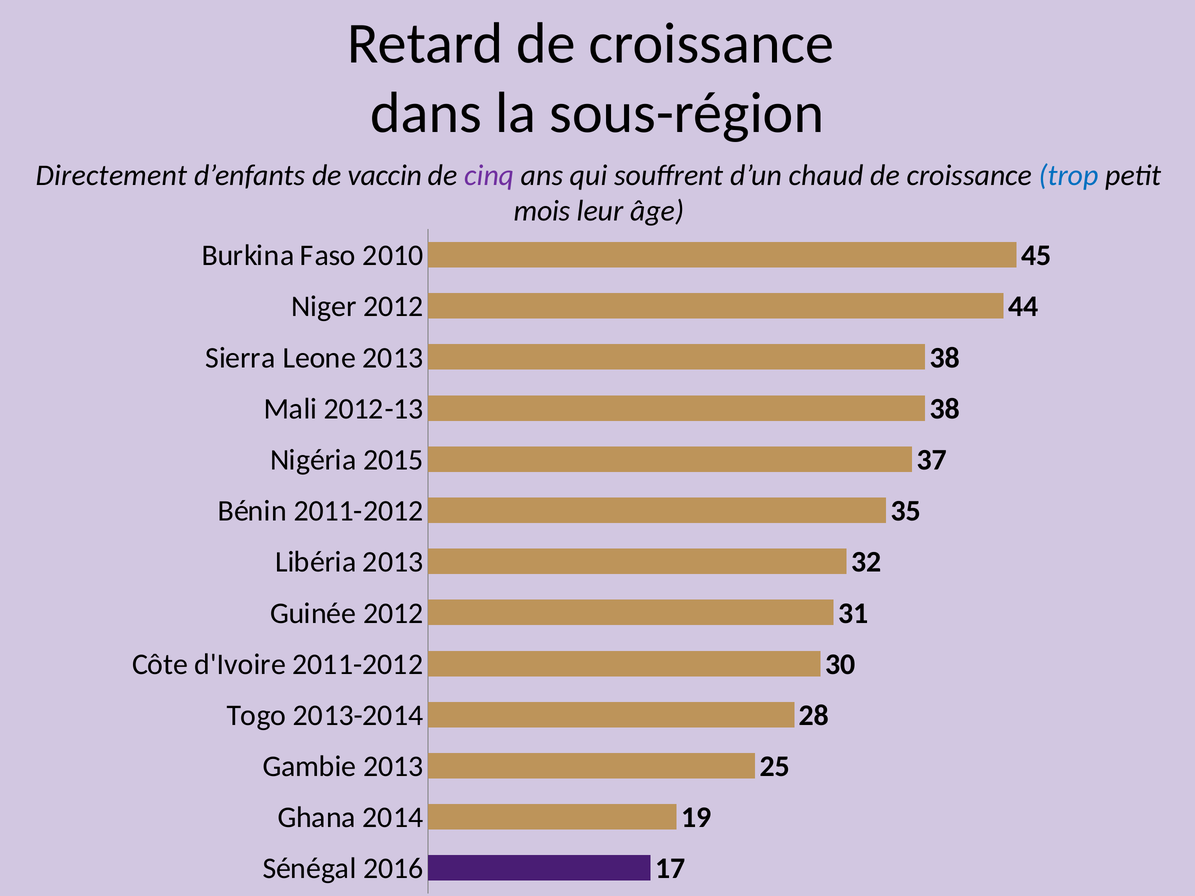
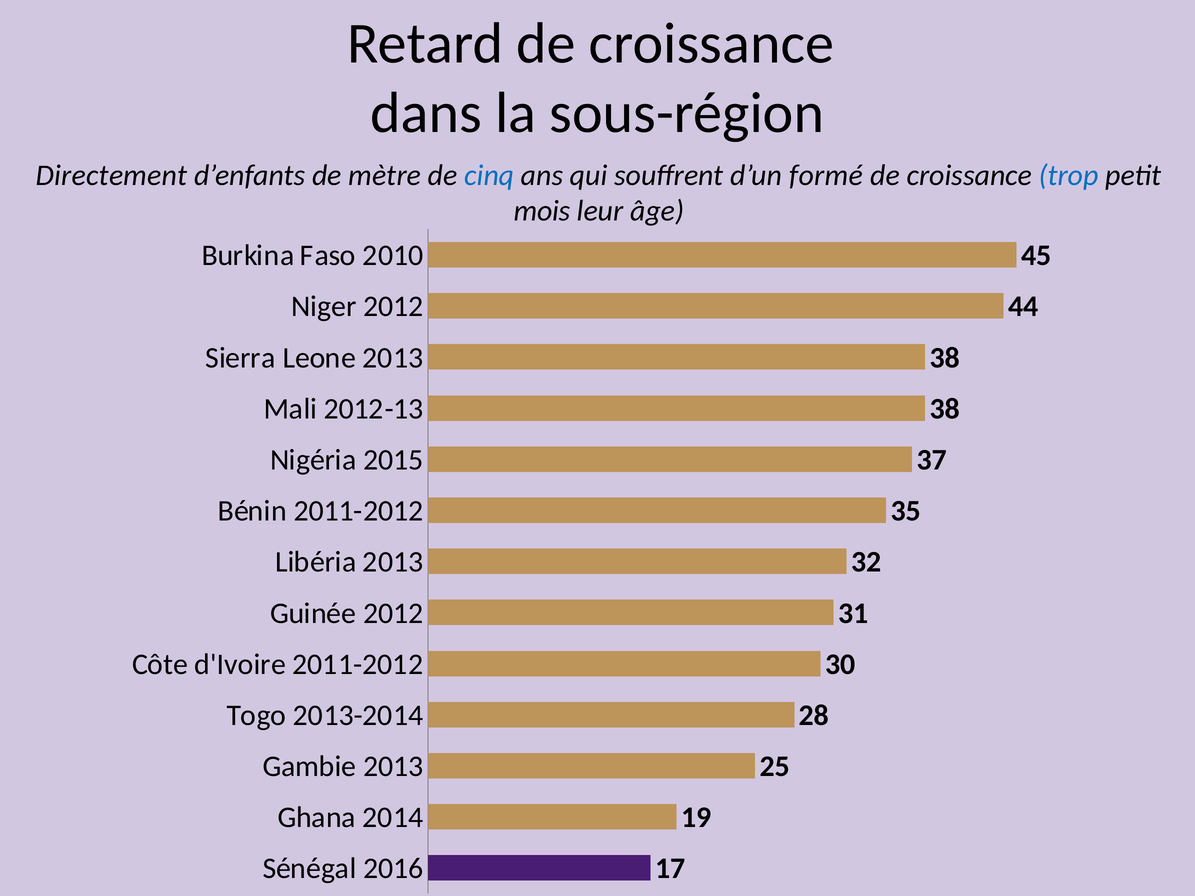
vaccin: vaccin -> mètre
cinq colour: purple -> blue
chaud: chaud -> formé
